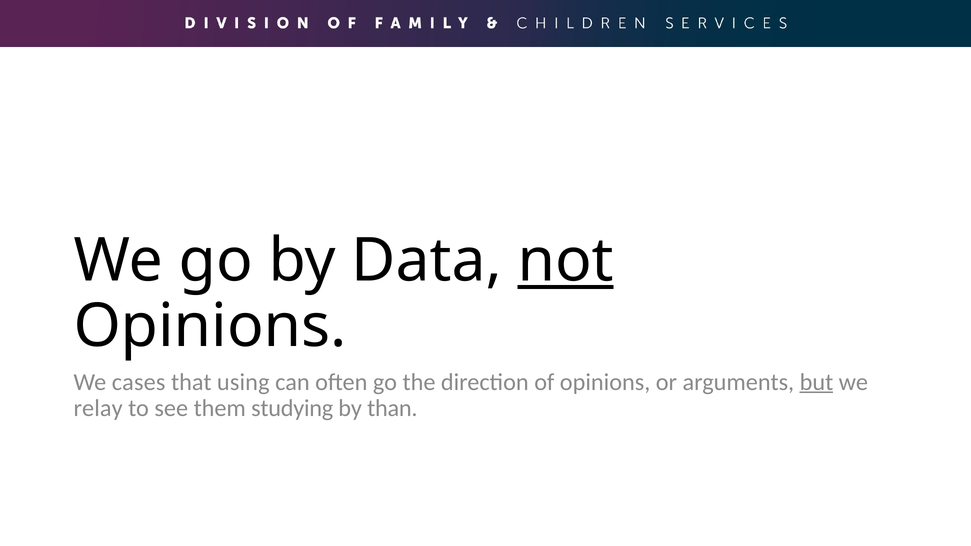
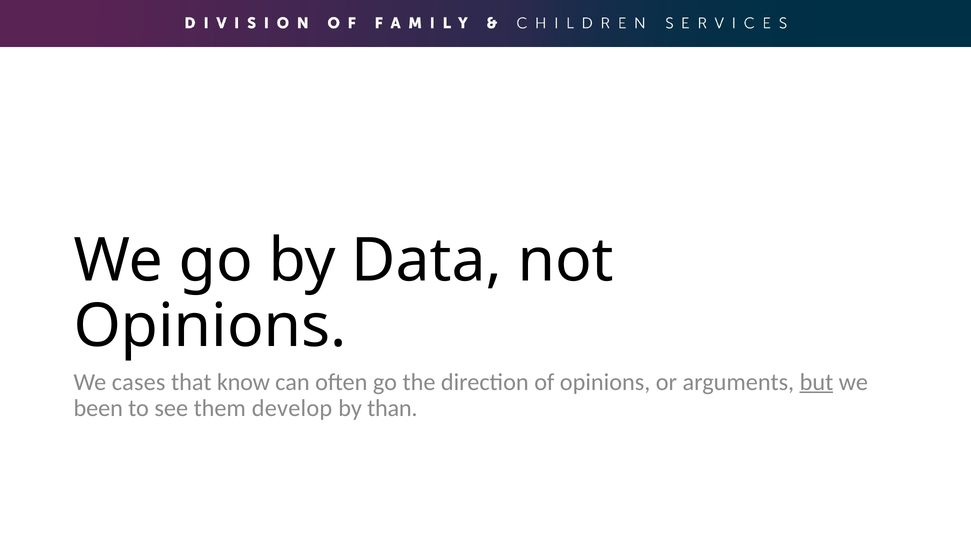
not underline: present -> none
using: using -> know
relay: relay -> been
studying: studying -> develop
